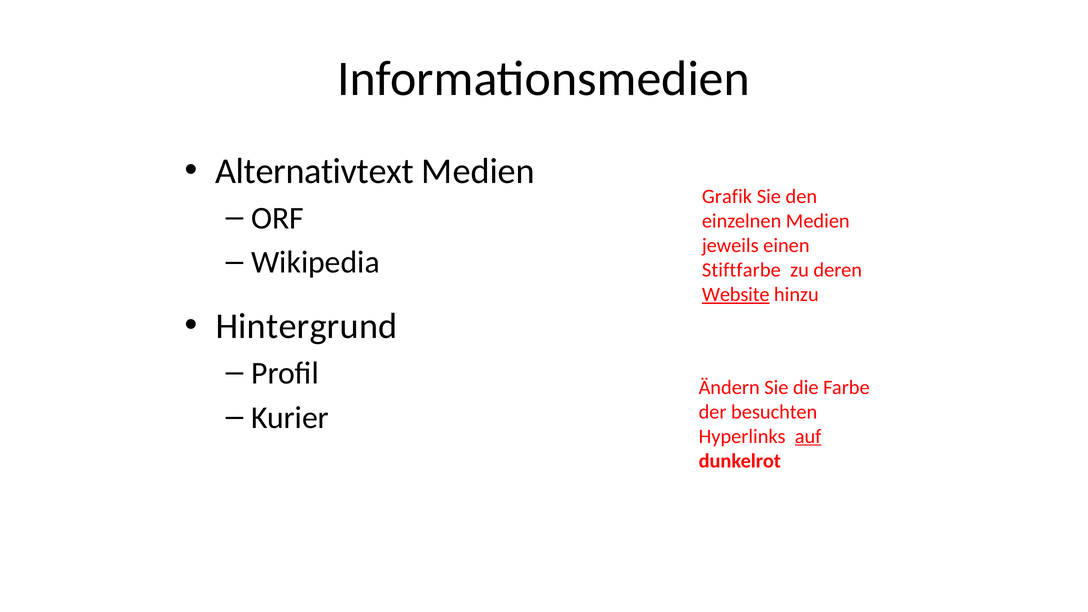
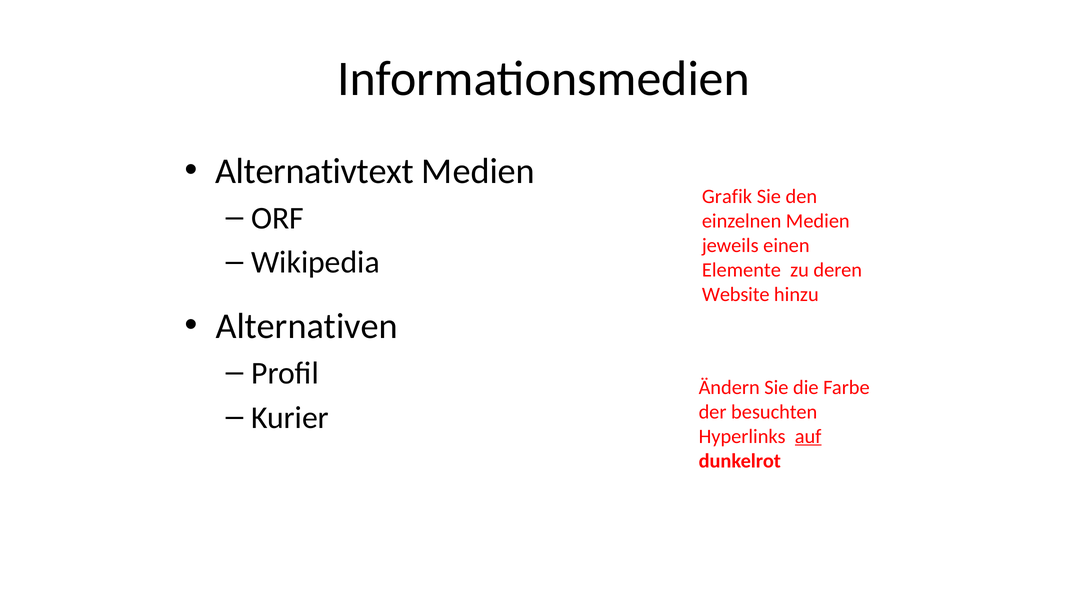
Stiftfarbe: Stiftfarbe -> Elemente
Website underline: present -> none
Hintergrund: Hintergrund -> Alternativen
